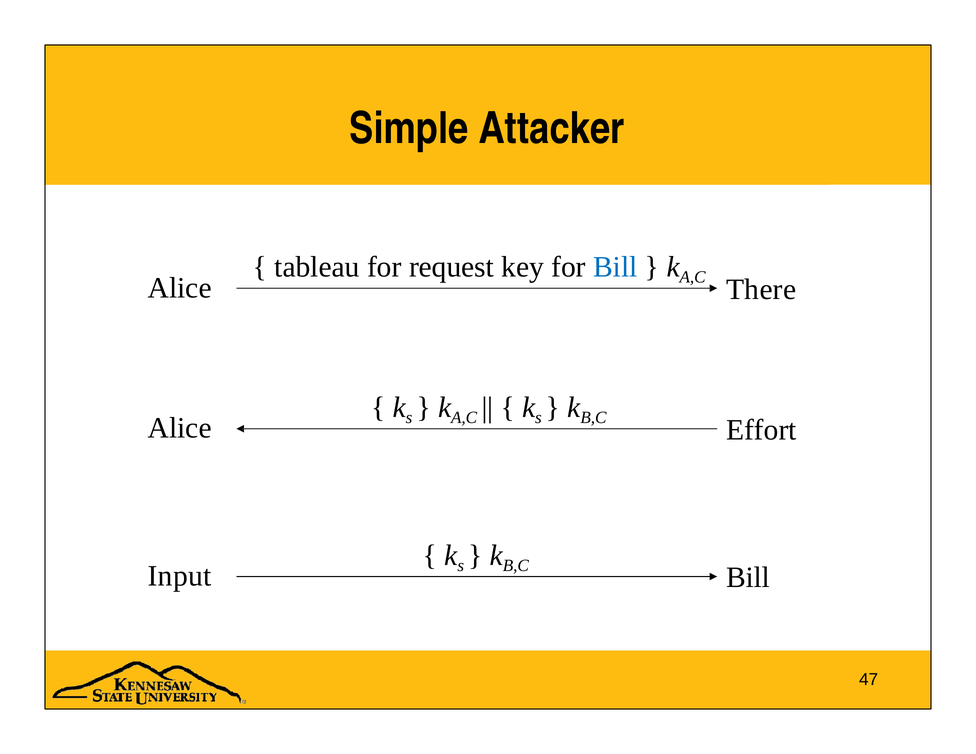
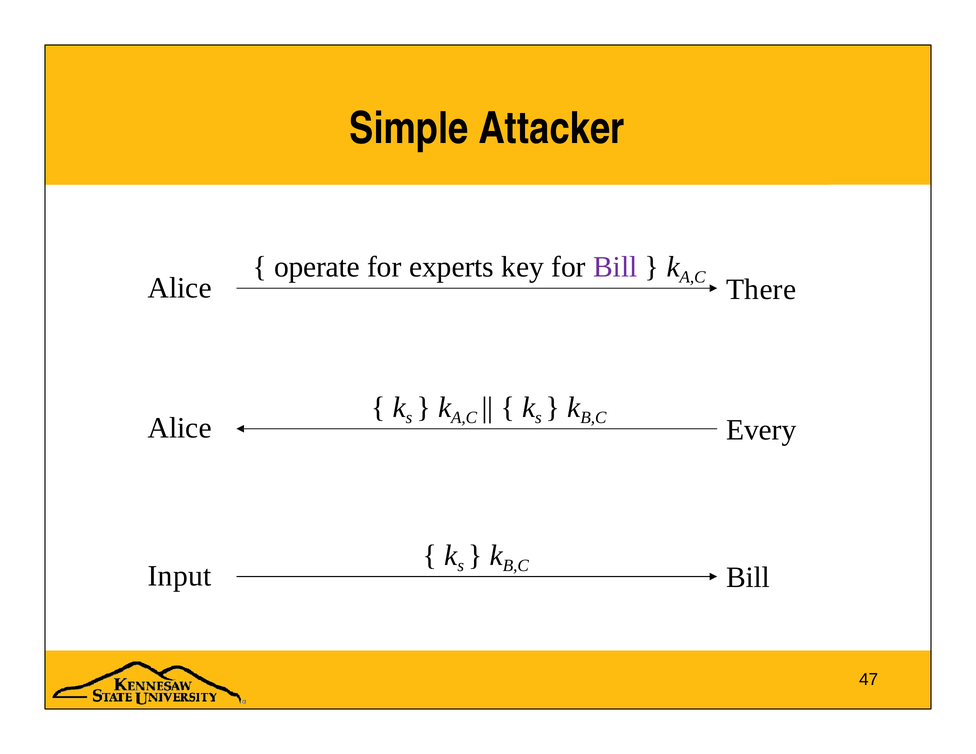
tableau: tableau -> operate
request: request -> experts
Bill at (615, 267) colour: blue -> purple
Effort: Effort -> Every
